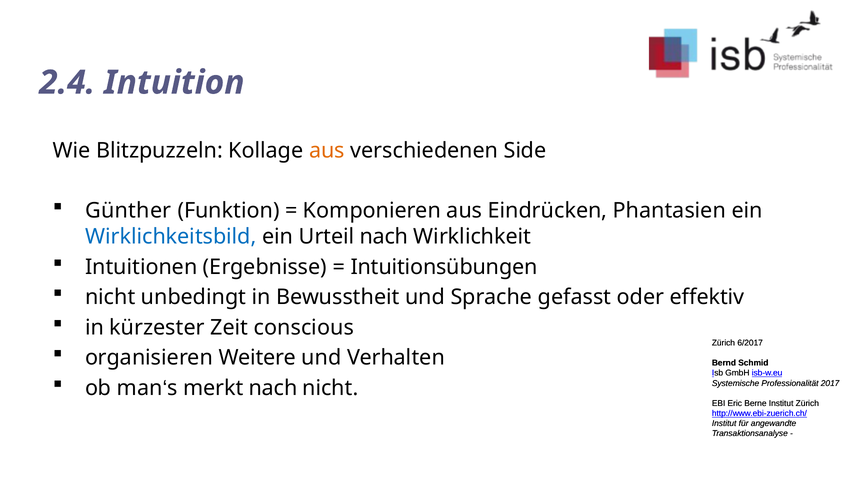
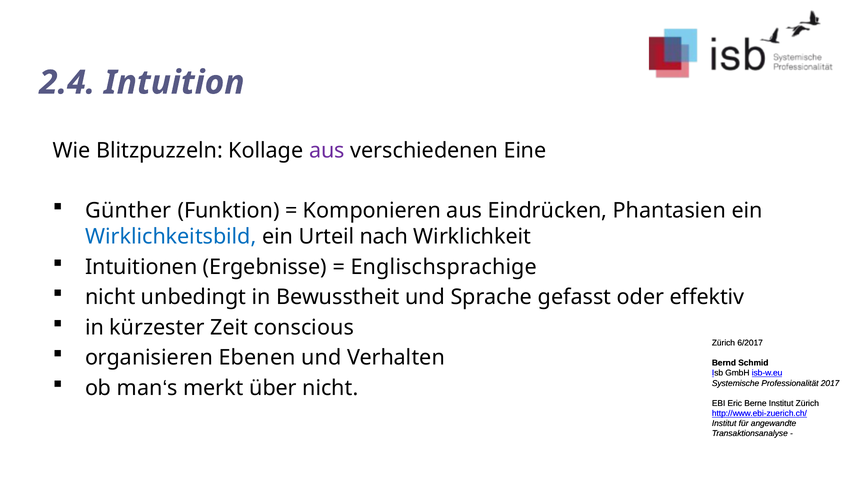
aus at (327, 150) colour: orange -> purple
Side: Side -> Eine
Intuitionsübungen: Intuitionsübungen -> Englischsprachige
Weitere: Weitere -> Ebenen
merkt nach: nach -> über
